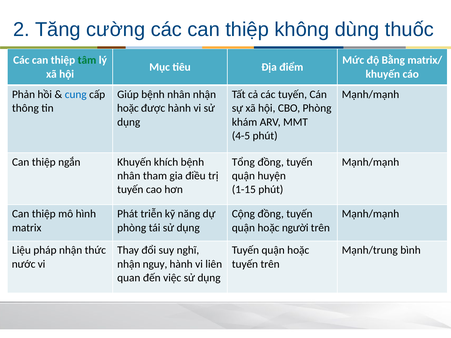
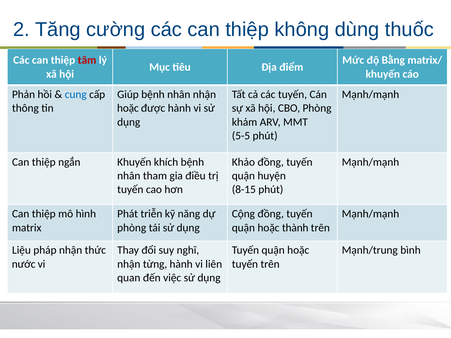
tâm colour: green -> red
4-5: 4-5 -> 5-5
Tổng: Tổng -> Khảo
1-15: 1-15 -> 8-15
người: người -> thành
nguy: nguy -> từng
